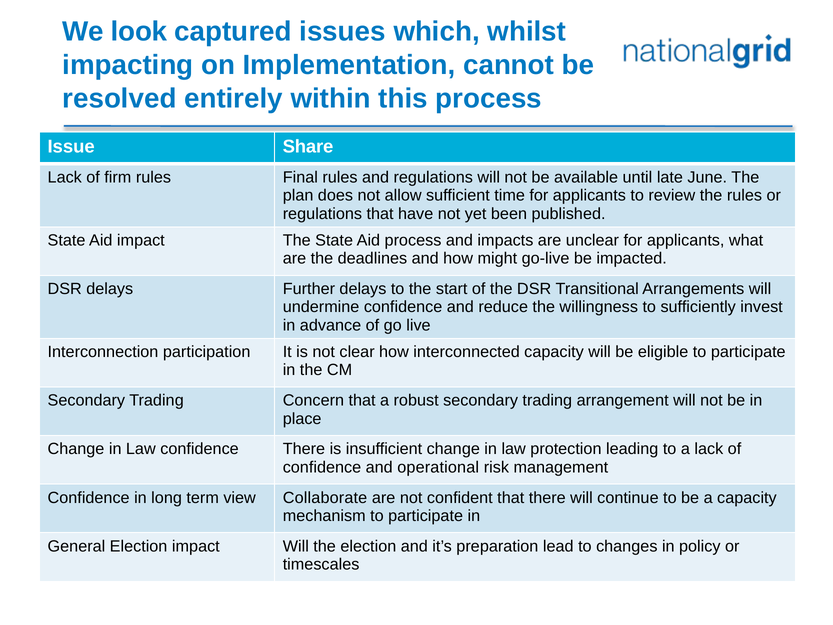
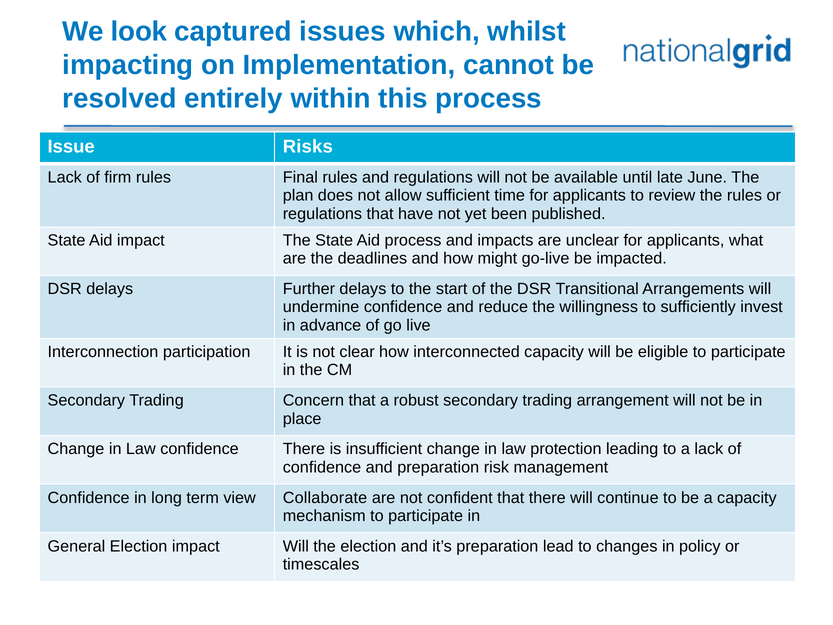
Share: Share -> Risks
and operational: operational -> preparation
